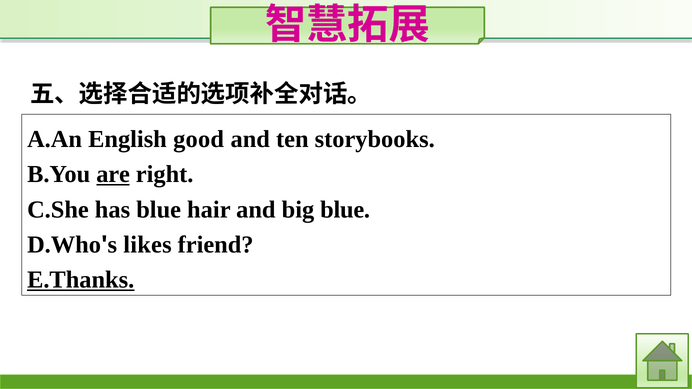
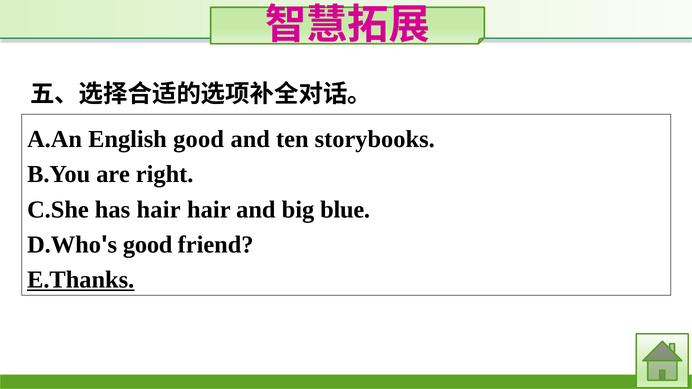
are underline: present -> none
has blue: blue -> hair
likes at (147, 245): likes -> good
